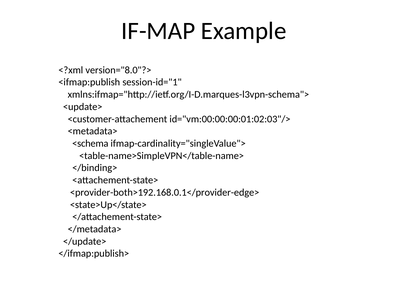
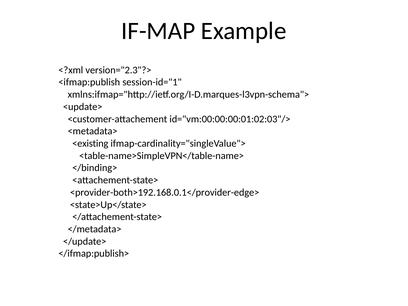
version="8.0"?>: version="8.0"?> -> version="2.3"?>
<schema: <schema -> <existing
